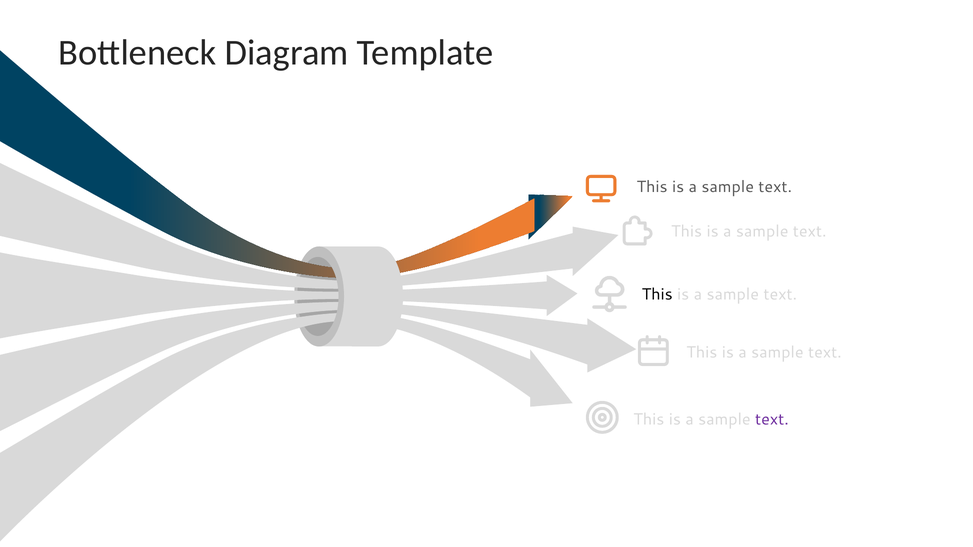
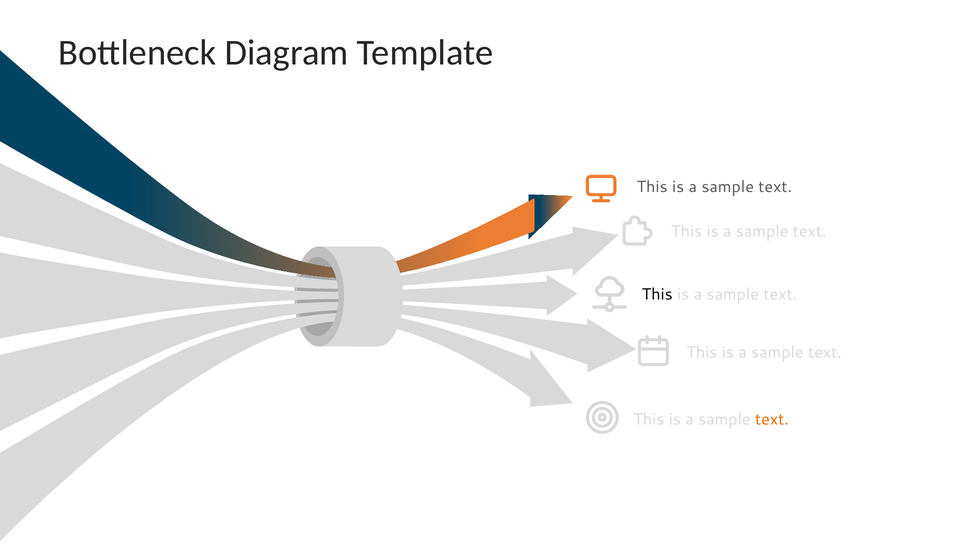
text at (772, 420) colour: purple -> orange
